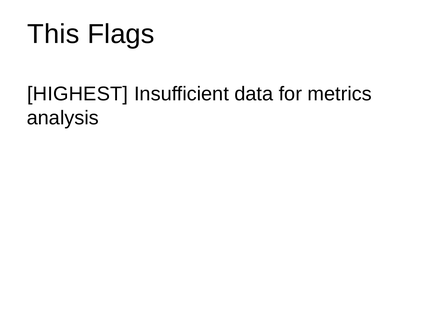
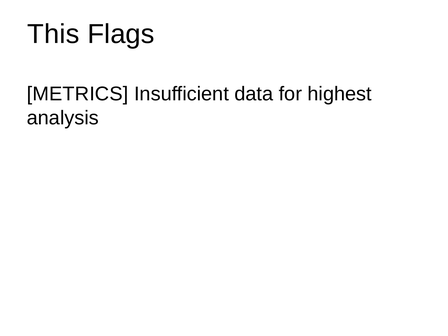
HIGHEST: HIGHEST -> METRICS
metrics: metrics -> highest
